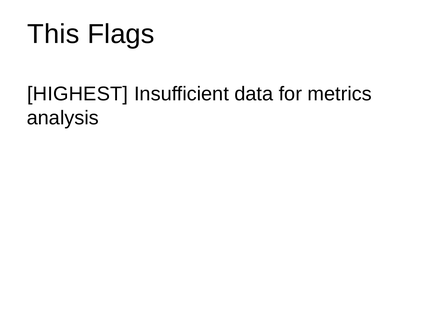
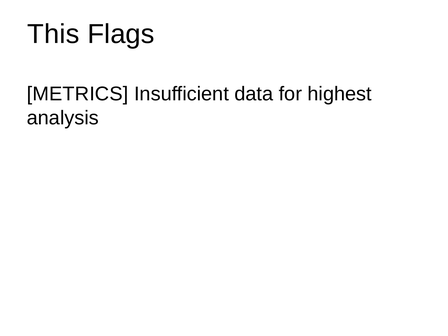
HIGHEST: HIGHEST -> METRICS
metrics: metrics -> highest
